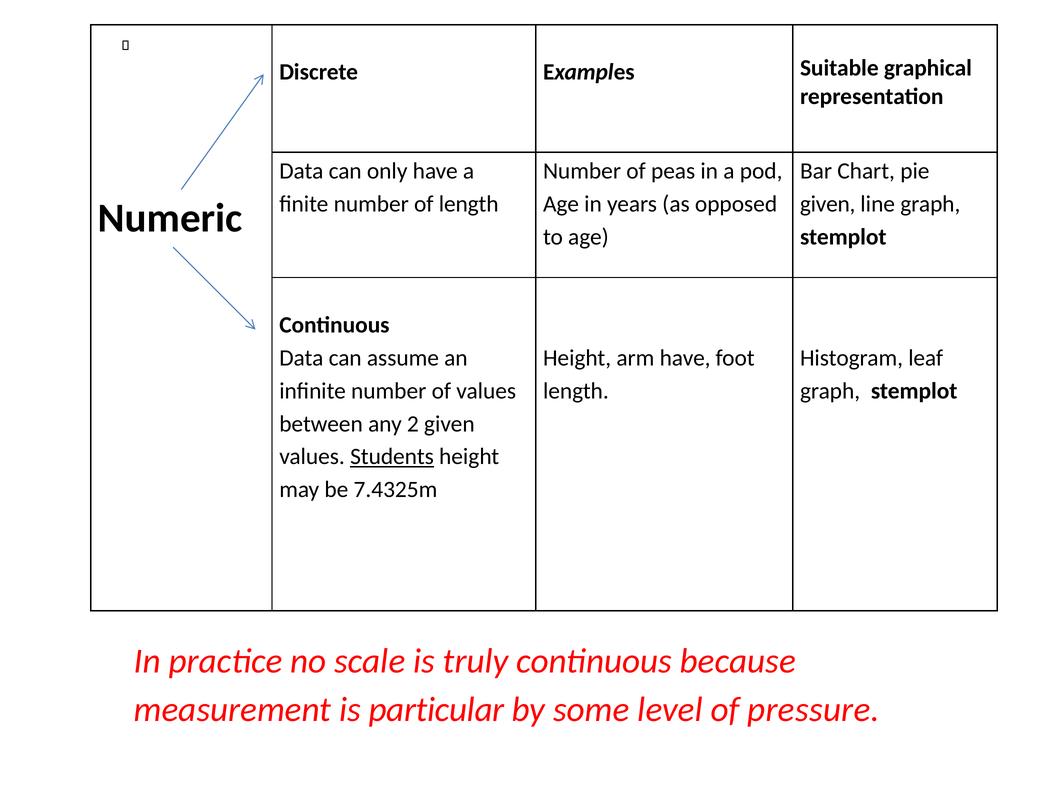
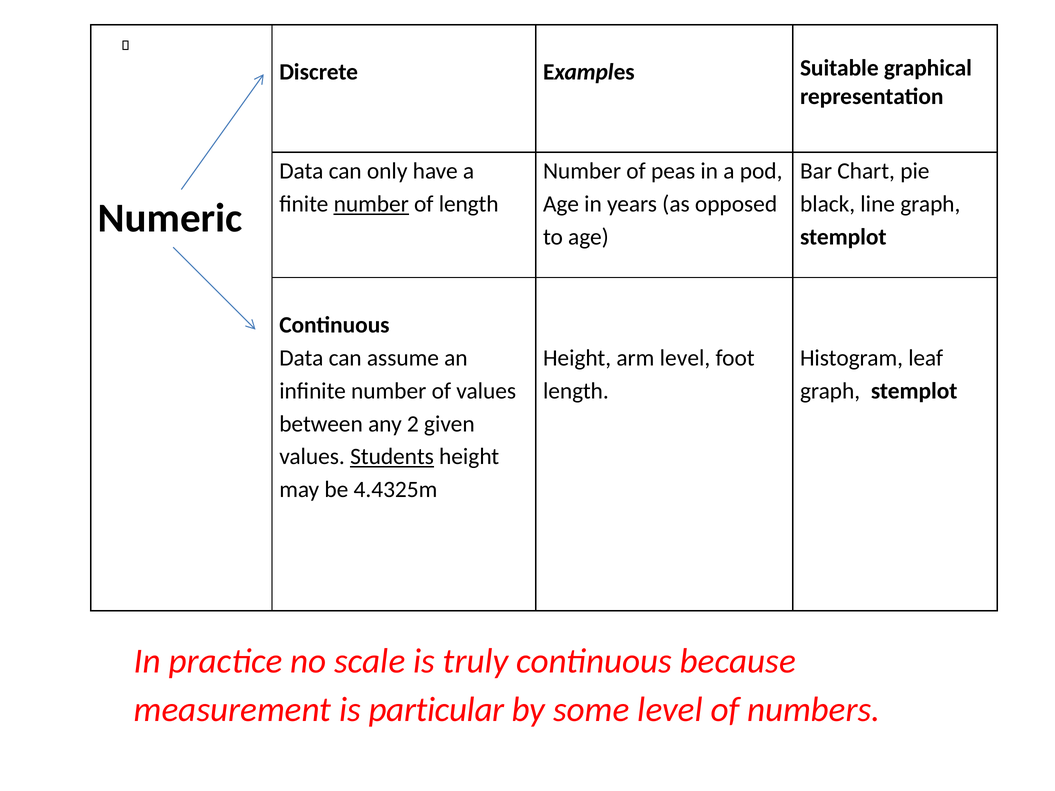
number at (371, 204) underline: none -> present
given at (828, 204): given -> black
arm have: have -> level
7.4325m: 7.4325m -> 4.4325m
pressure: pressure -> numbers
